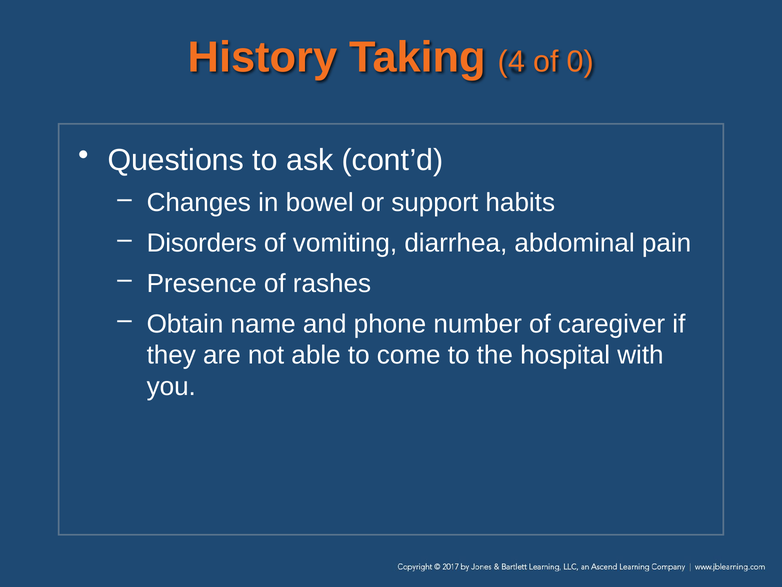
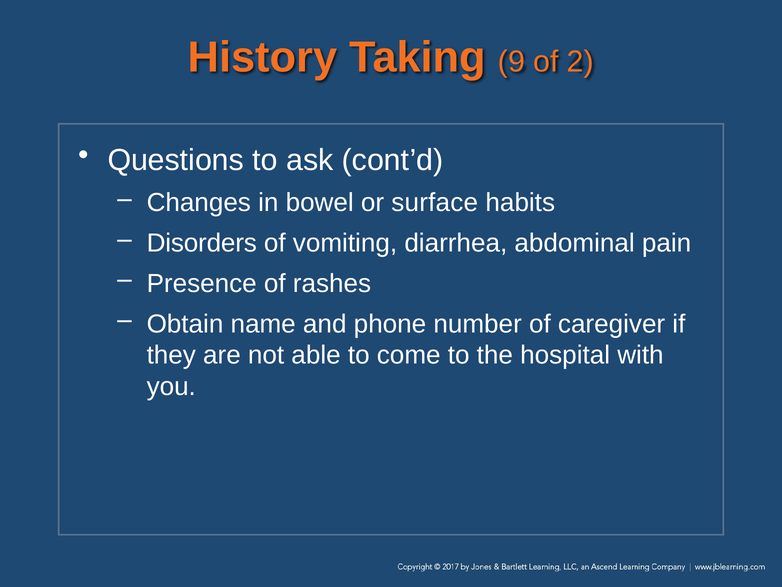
4: 4 -> 9
0: 0 -> 2
support: support -> surface
